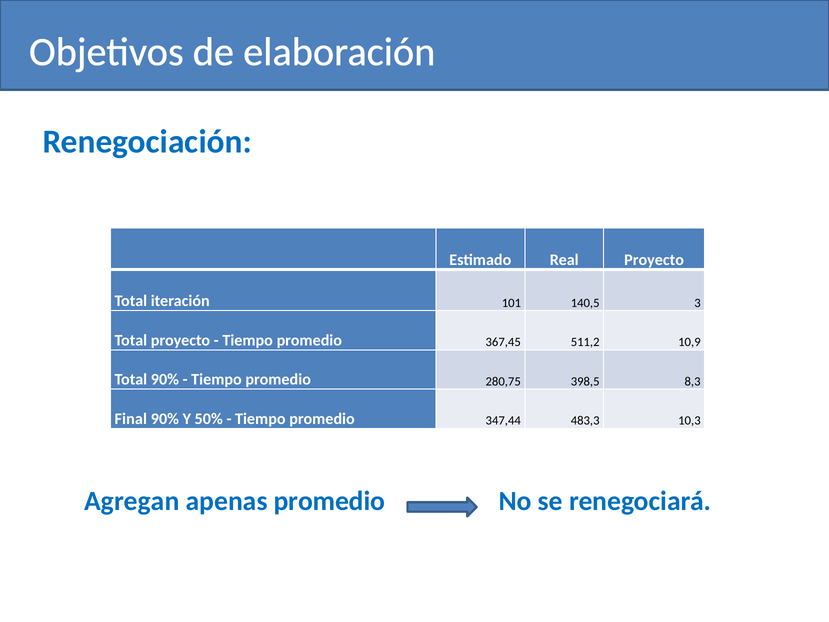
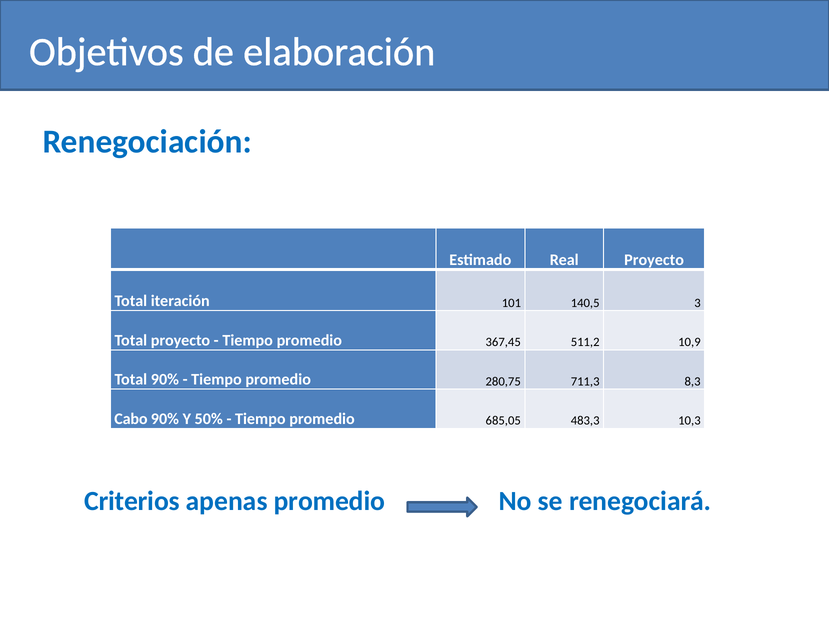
398,5: 398,5 -> 711,3
Final: Final -> Cabo
347,44: 347,44 -> 685,05
Agregan: Agregan -> Criterios
